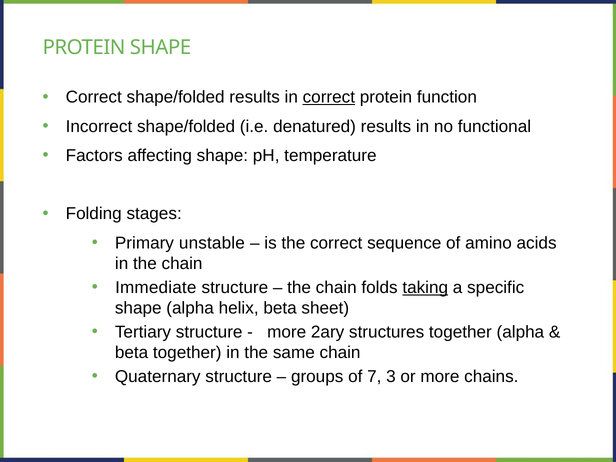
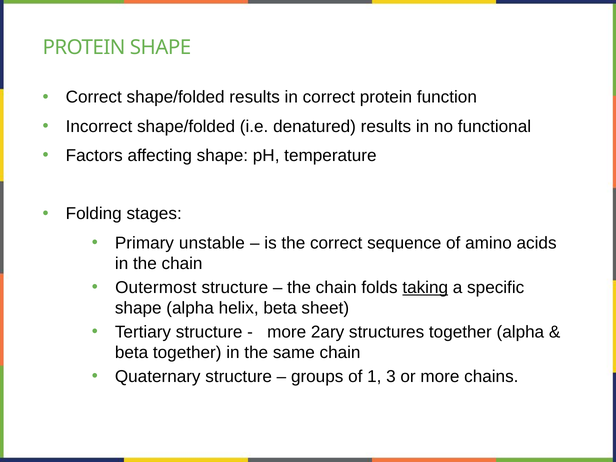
correct at (329, 97) underline: present -> none
Immediate: Immediate -> Outermost
7: 7 -> 1
